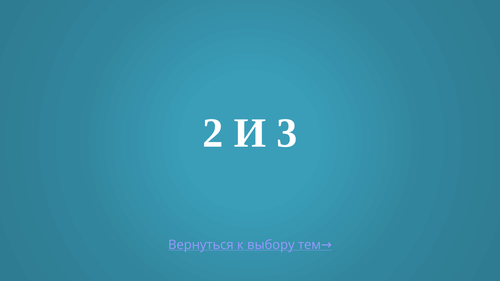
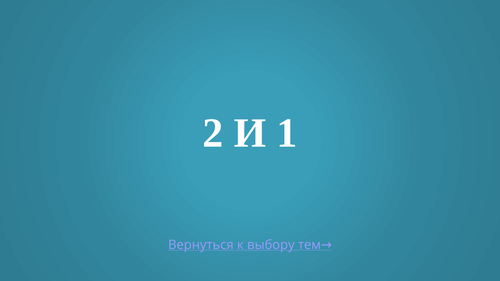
3: 3 -> 1
